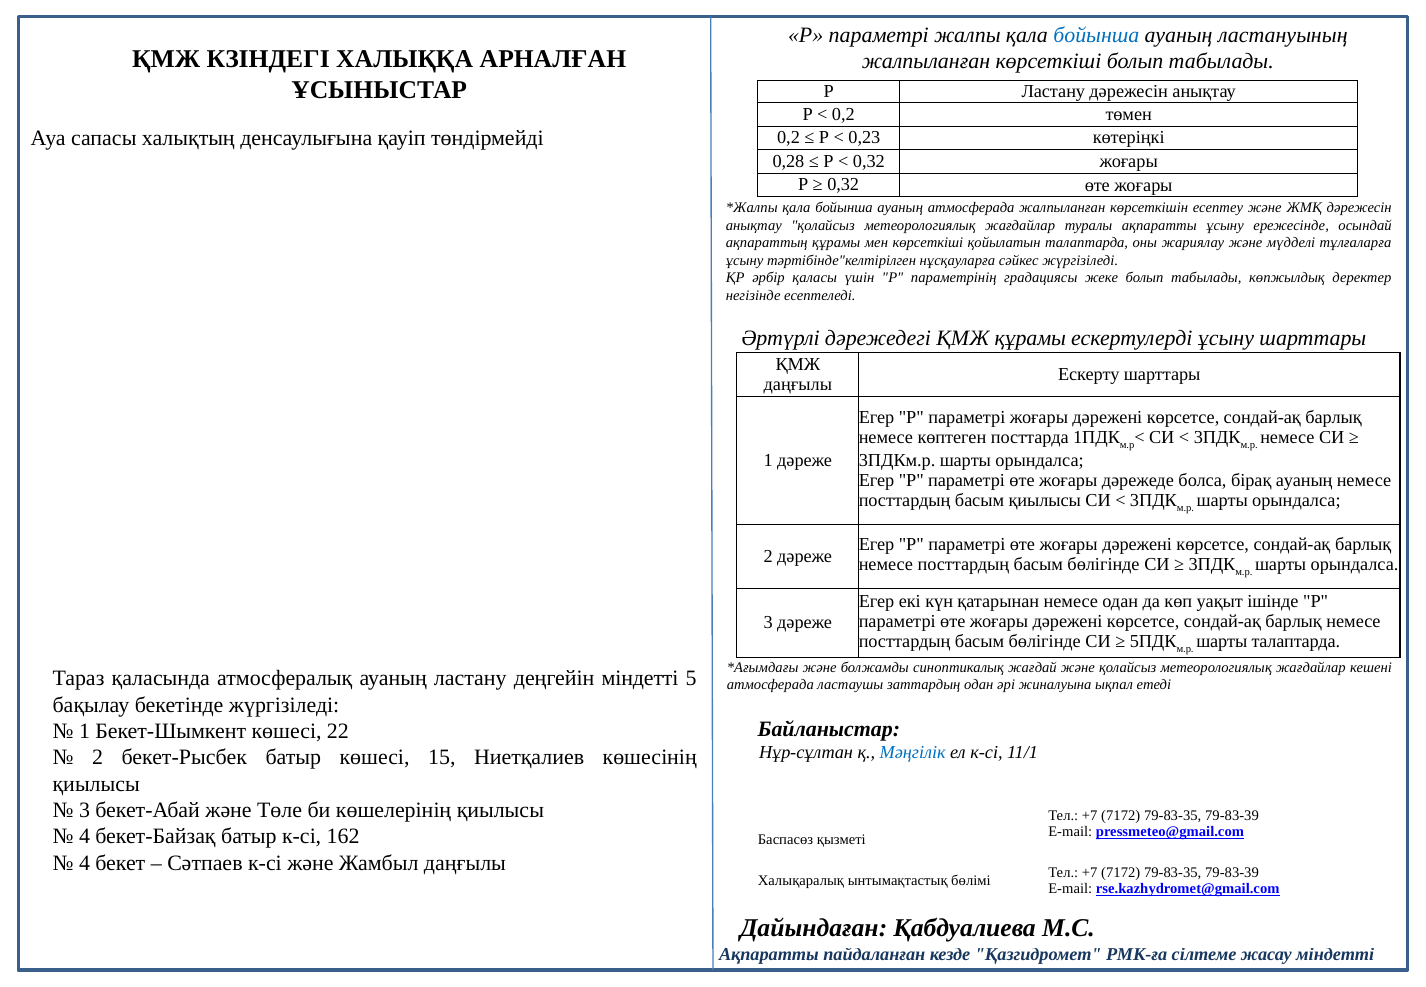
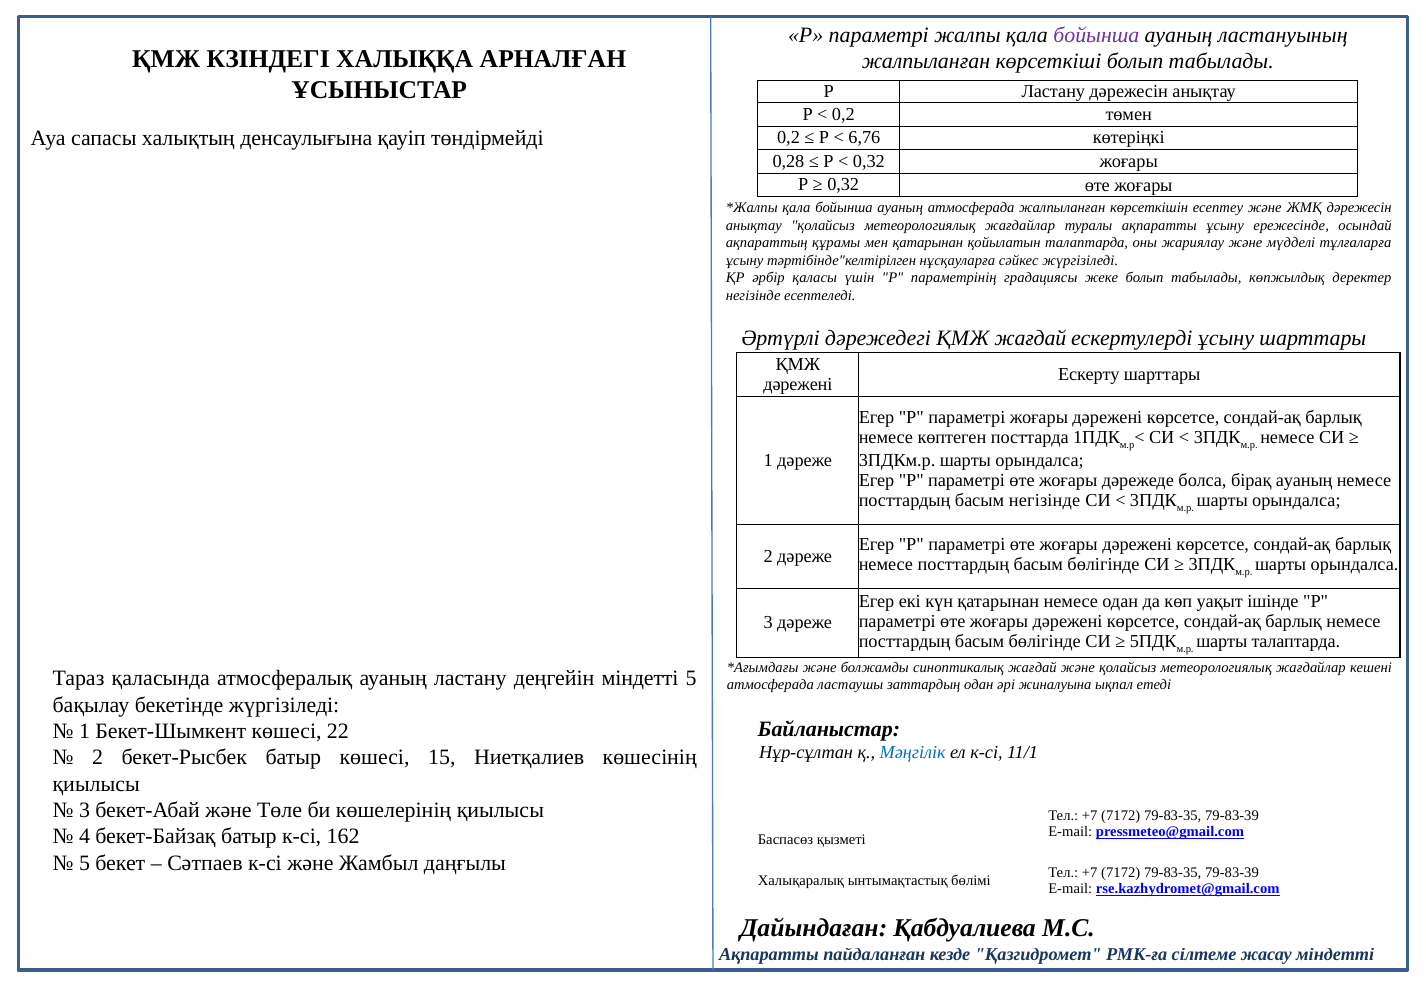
бойынша at (1096, 35) colour: blue -> purple
0,23: 0,23 -> 6,76
мен көрсеткіші: көрсеткіші -> қатарынан
ҚМЖ құрамы: құрамы -> жағдай
даңғылы at (798, 385): даңғылы -> дәрежені
басым қиылысы: қиылысы -> негізінде
4 at (85, 863): 4 -> 5
